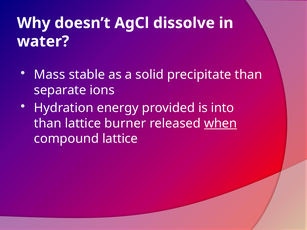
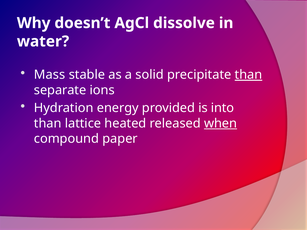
than at (248, 75) underline: none -> present
burner: burner -> heated
compound lattice: lattice -> paper
